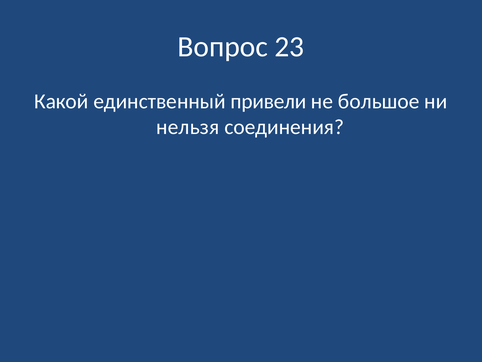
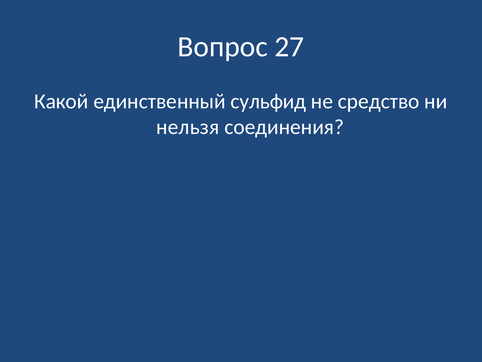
23: 23 -> 27
привели: привели -> сульфид
большое: большое -> средство
